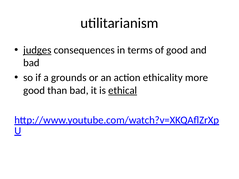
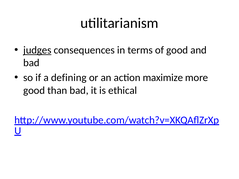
grounds: grounds -> defining
ethicality: ethicality -> maximize
ethical underline: present -> none
